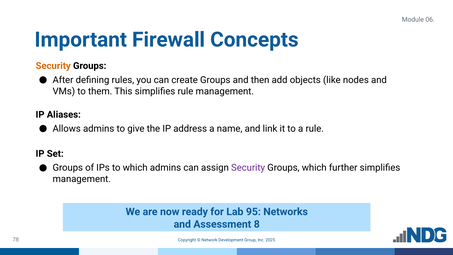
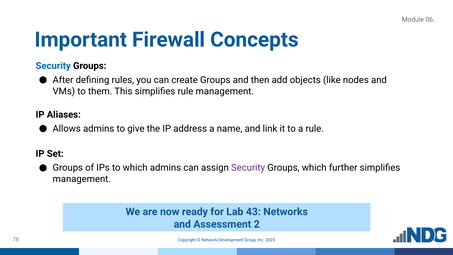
Security at (53, 66) colour: orange -> blue
95: 95 -> 43
8: 8 -> 2
